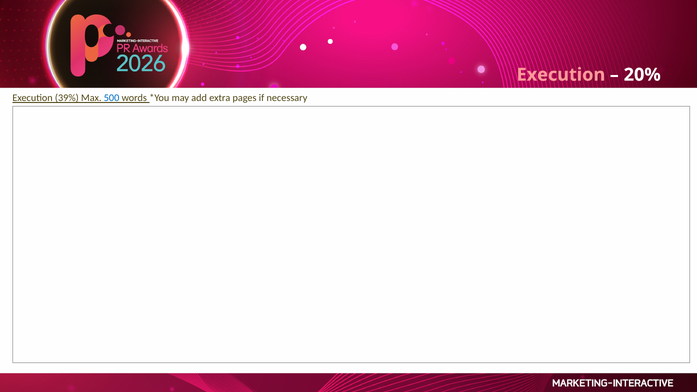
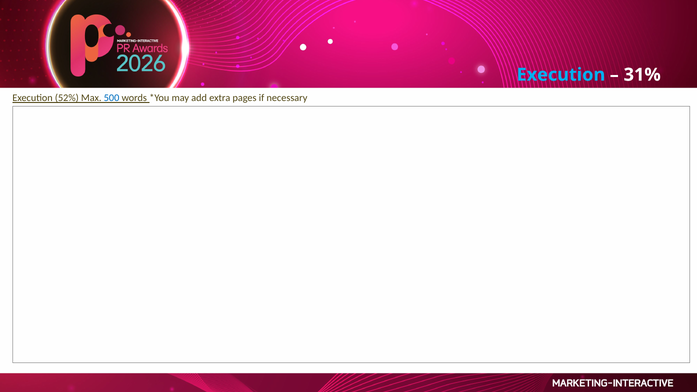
Execution at (561, 75) colour: pink -> light blue
20%: 20% -> 31%
39%: 39% -> 52%
